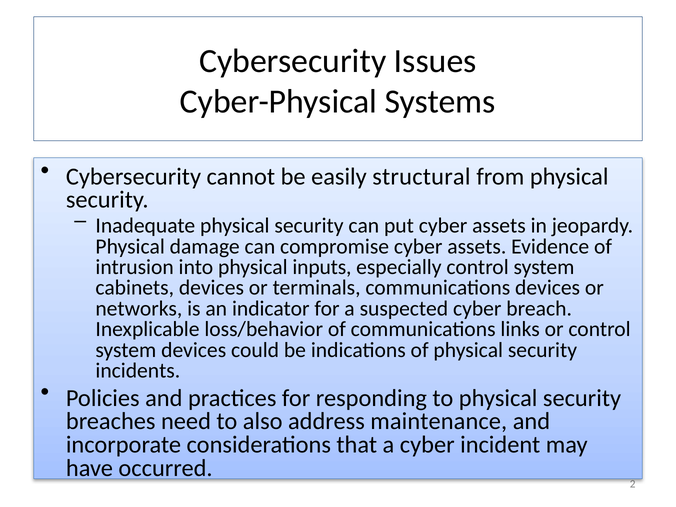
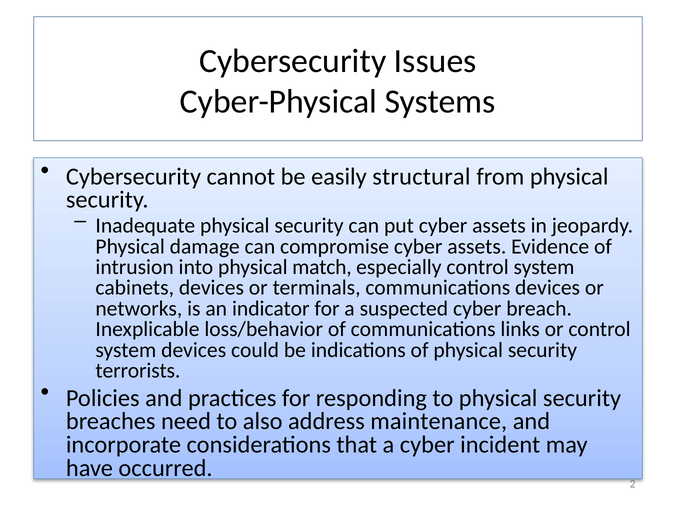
inputs: inputs -> match
incidents: incidents -> terrorists
